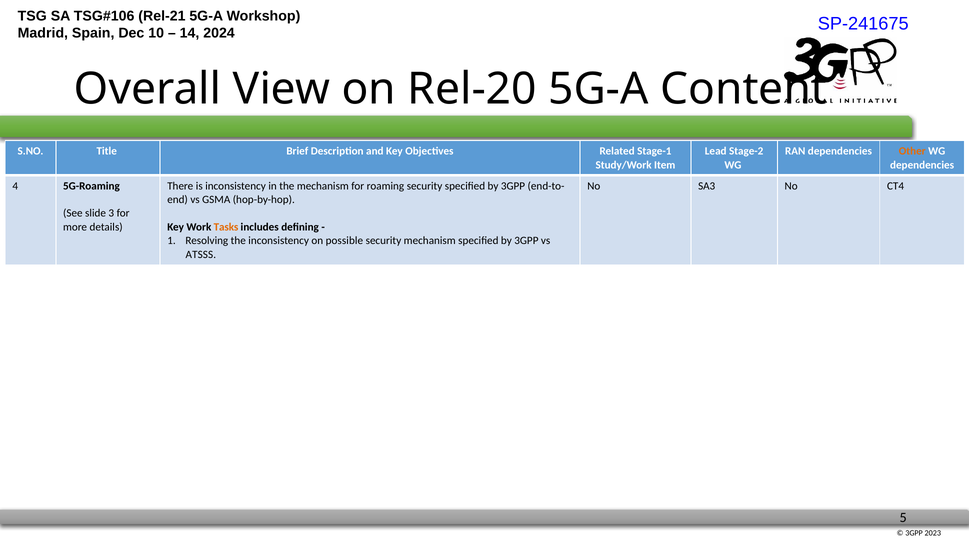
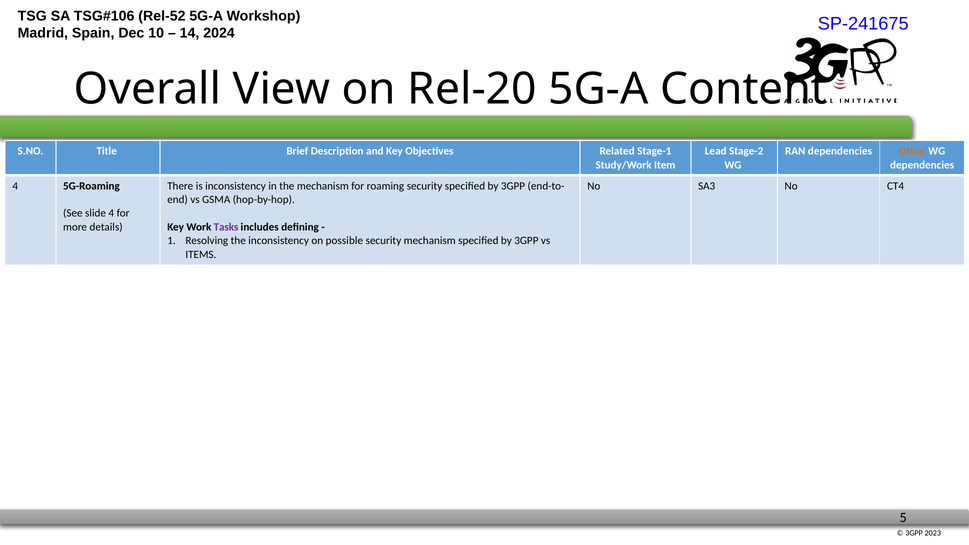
Rel-21: Rel-21 -> Rel-52
slide 3: 3 -> 4
Tasks colour: orange -> purple
ATSSS: ATSSS -> ITEMS
